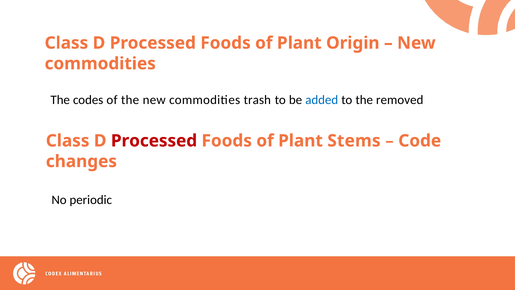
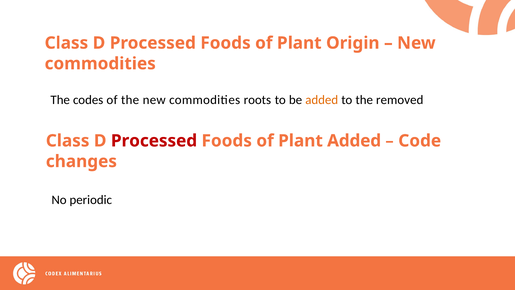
trash: trash -> roots
added at (322, 100) colour: blue -> orange
Plant Stems: Stems -> Added
